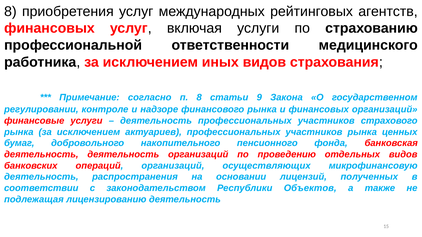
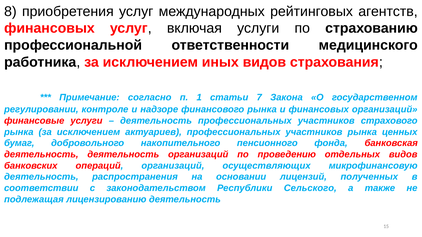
п 8: 8 -> 1
9: 9 -> 7
Объектов: Объектов -> Сельского
